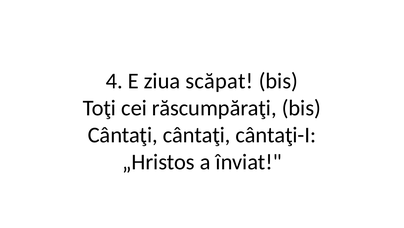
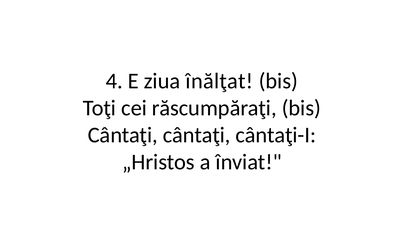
scăpat: scăpat -> înălţat
